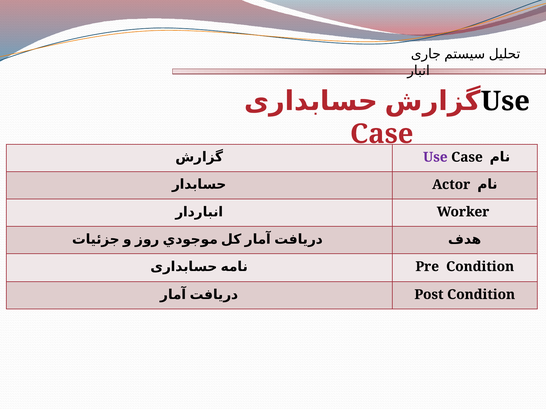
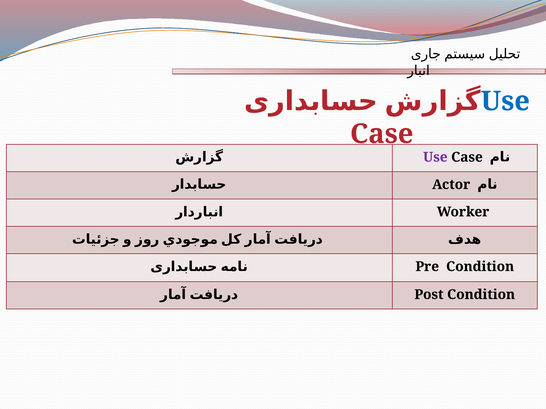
Use at (505, 101) colour: black -> blue
